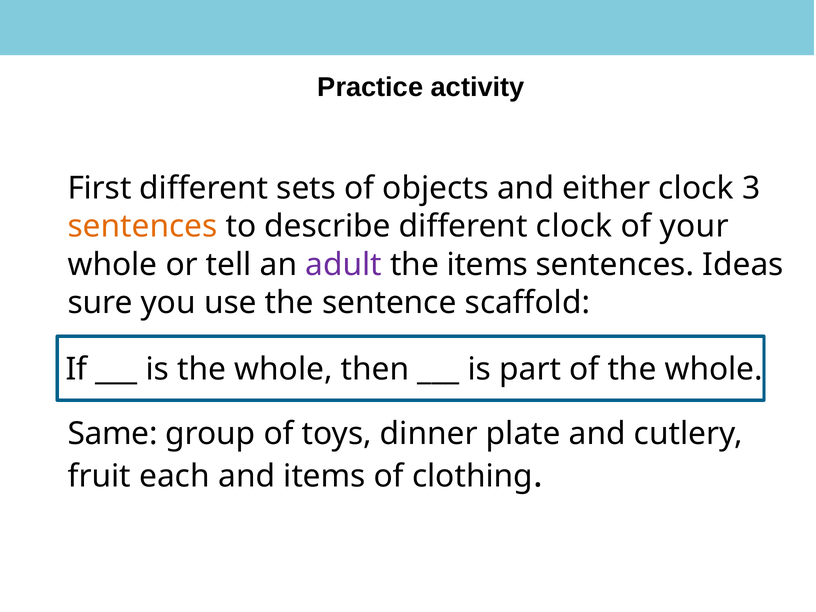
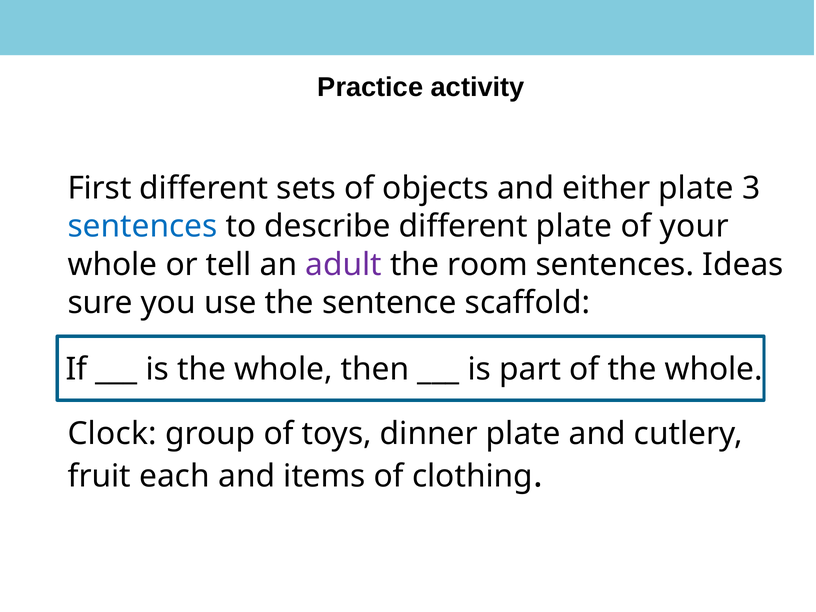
either clock: clock -> plate
sentences at (143, 227) colour: orange -> blue
different clock: clock -> plate
the items: items -> room
Same: Same -> Clock
